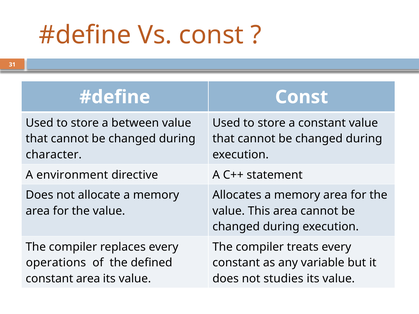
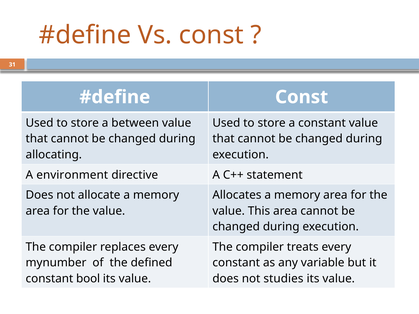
character: character -> allocating
operations: operations -> mynumber
constant area: area -> bool
